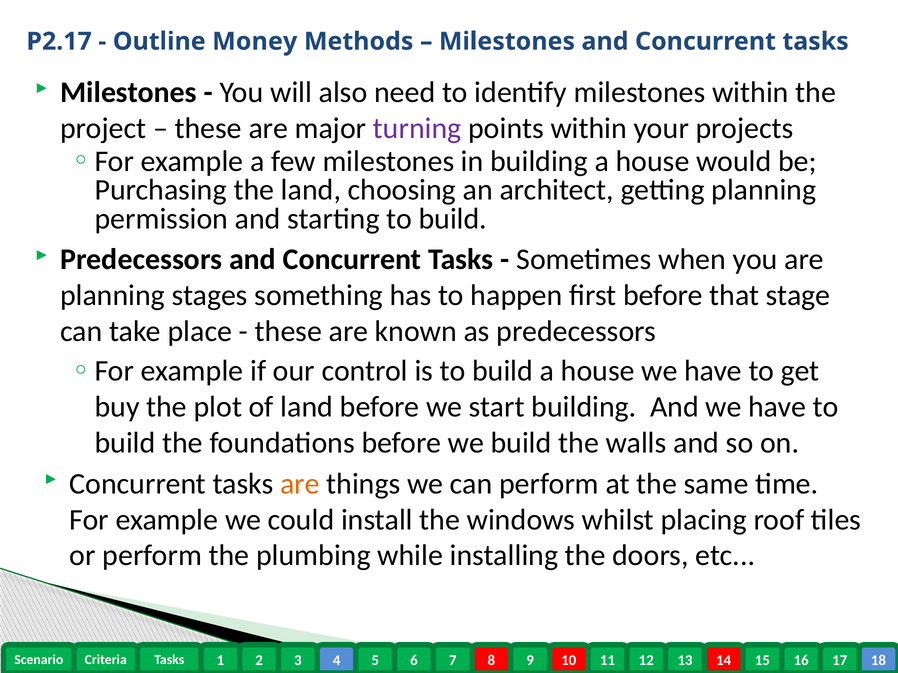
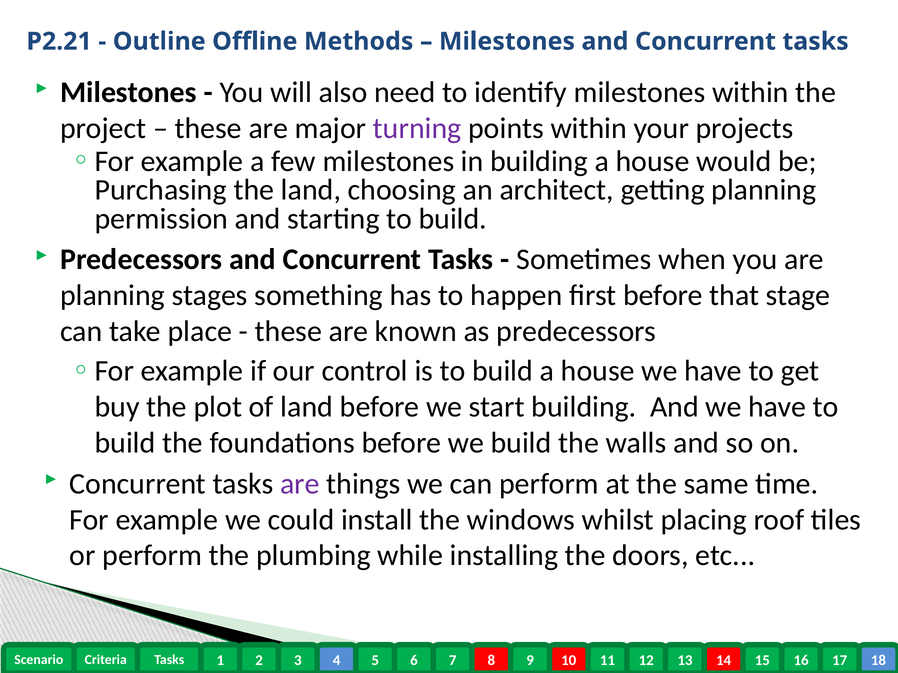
P2.17: P2.17 -> P2.21
Money: Money -> Offline
are at (300, 484) colour: orange -> purple
